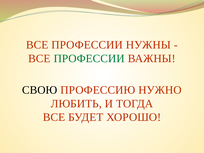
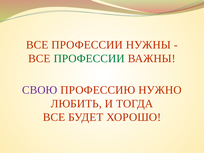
СВОЮ colour: black -> purple
